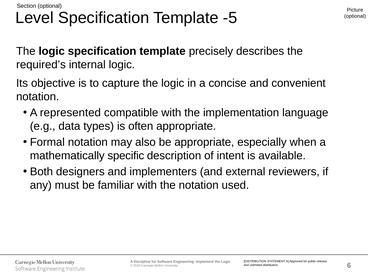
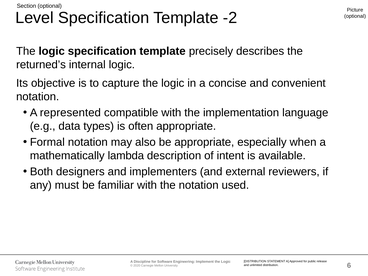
-5: -5 -> -2
required’s: required’s -> returned’s
specific: specific -> lambda
